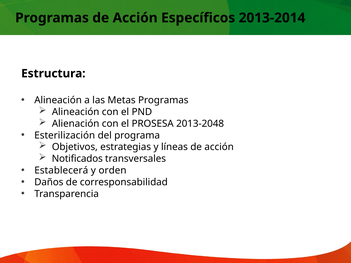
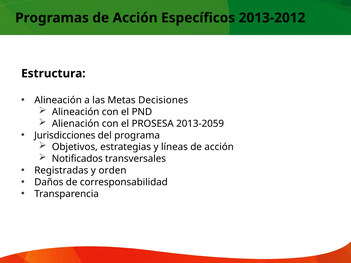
2013-2014: 2013-2014 -> 2013-2012
Metas Programas: Programas -> Decisiones
2013-2048: 2013-2048 -> 2013-2059
Esterilización: Esterilización -> Jurisdicciones
Establecerá: Establecerá -> Registradas
